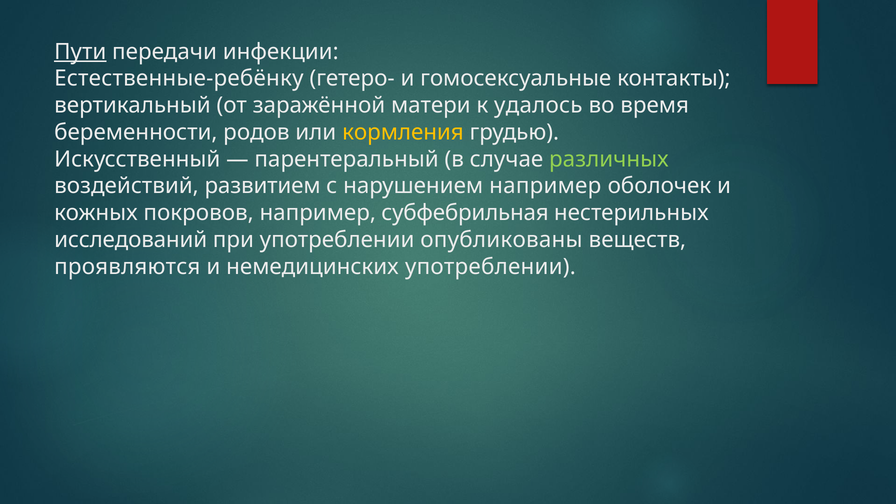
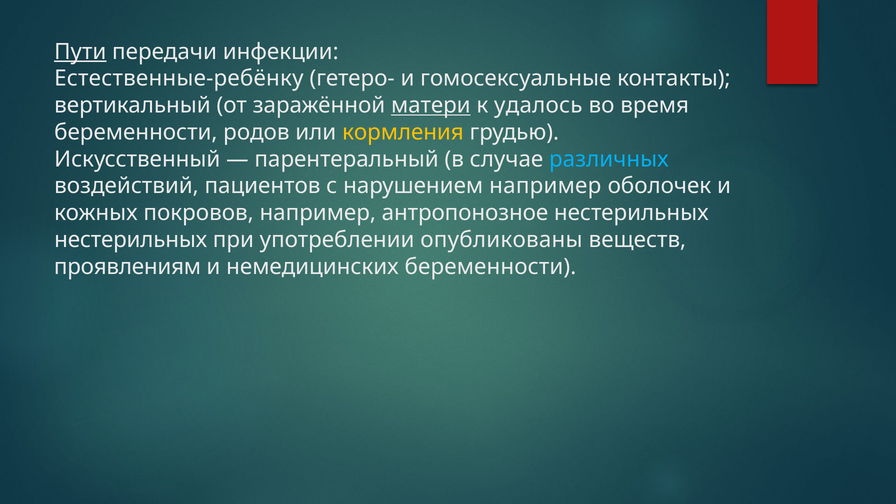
матери underline: none -> present
различных colour: light green -> light blue
развитием: развитием -> пациентов
субфебрильная: субфебрильная -> антропонозное
исследований at (131, 240): исследований -> нестерильных
проявляются: проявляются -> проявлениям
немедицинских употреблении: употреблении -> беременности
